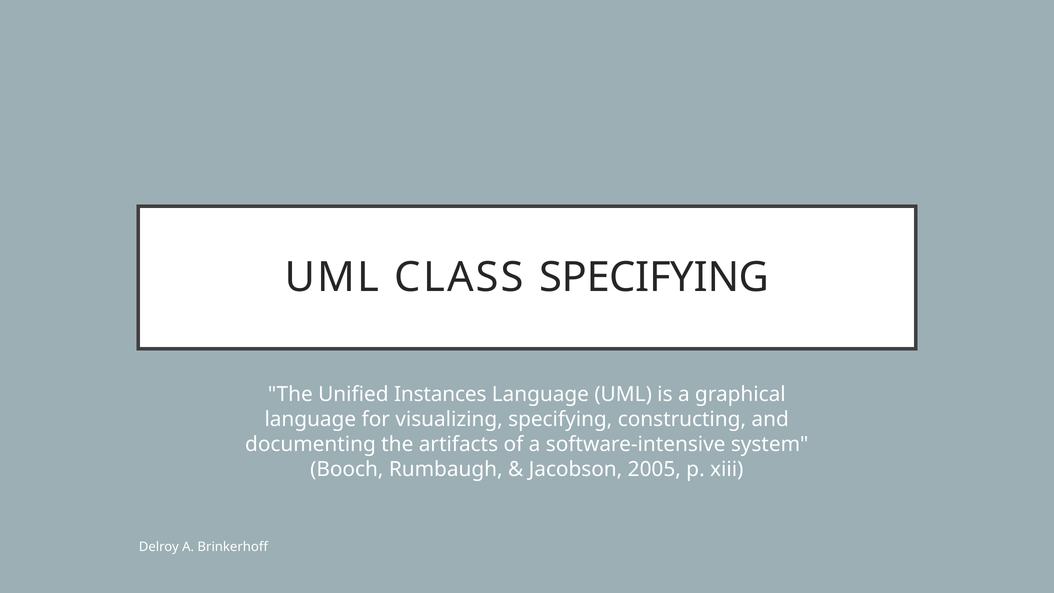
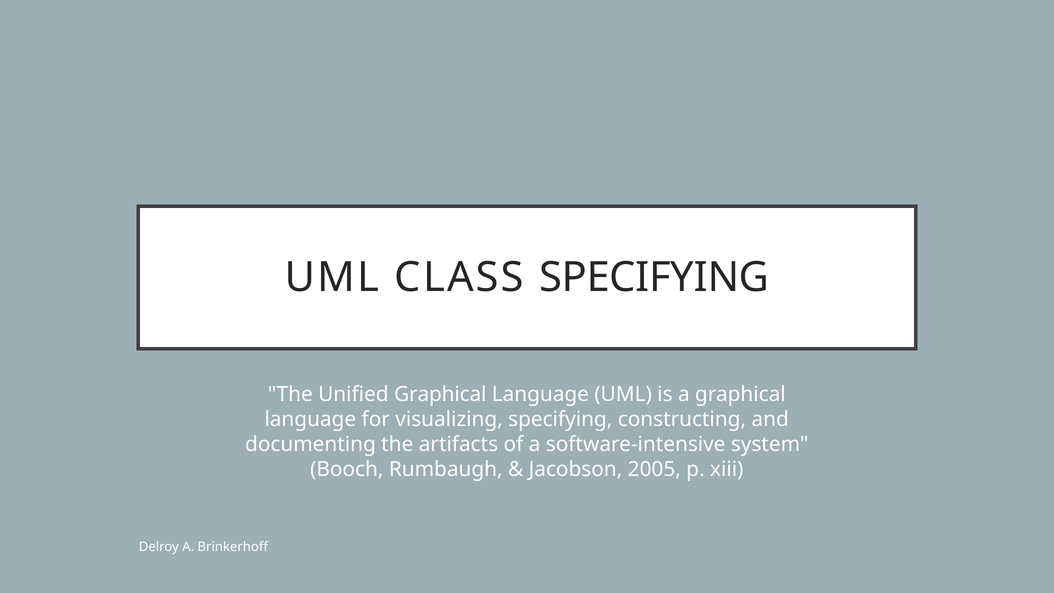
Unified Instances: Instances -> Graphical
